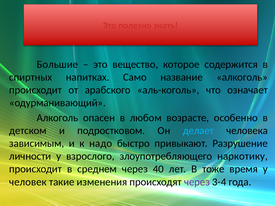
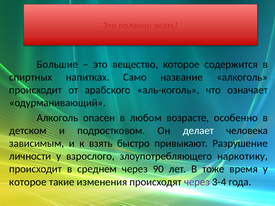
делает colour: light blue -> white
надо: надо -> взять
40: 40 -> 90
человек at (28, 182): человек -> которое
